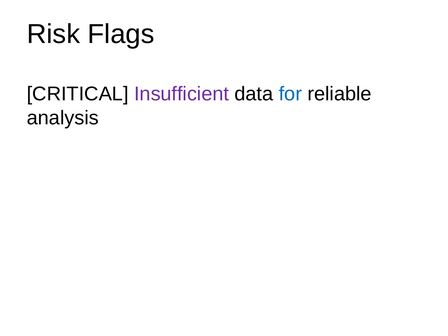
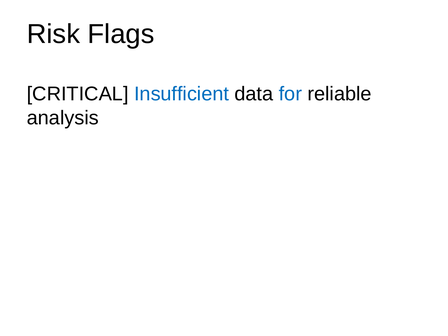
Insufficient colour: purple -> blue
